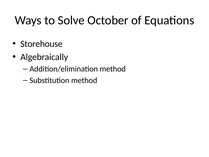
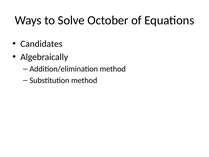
Storehouse: Storehouse -> Candidates
